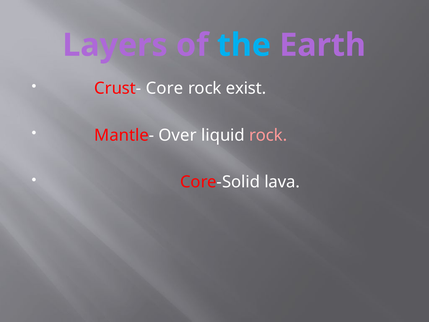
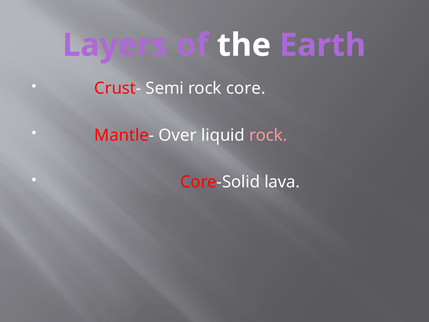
the colour: light blue -> white
Core: Core -> Semi
exist: exist -> core
